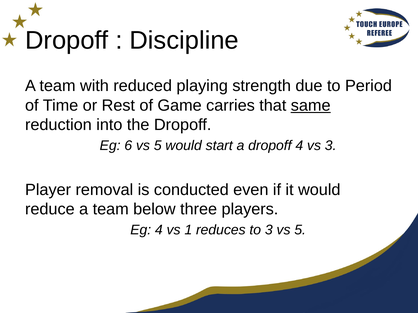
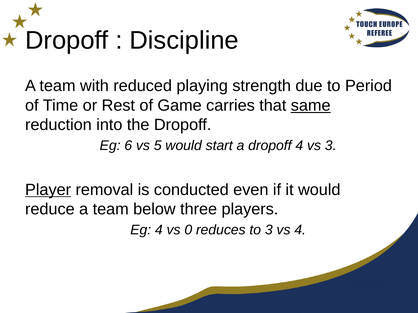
Player underline: none -> present
1: 1 -> 0
3 vs 5: 5 -> 4
